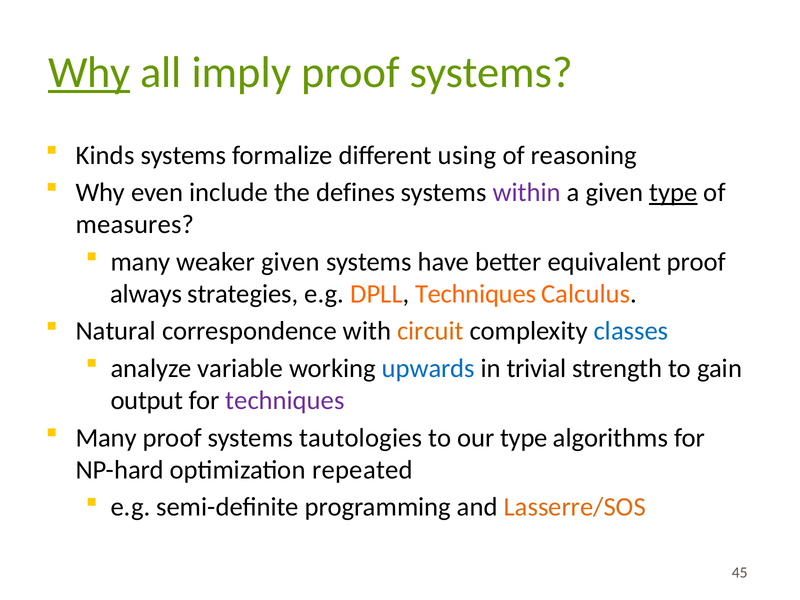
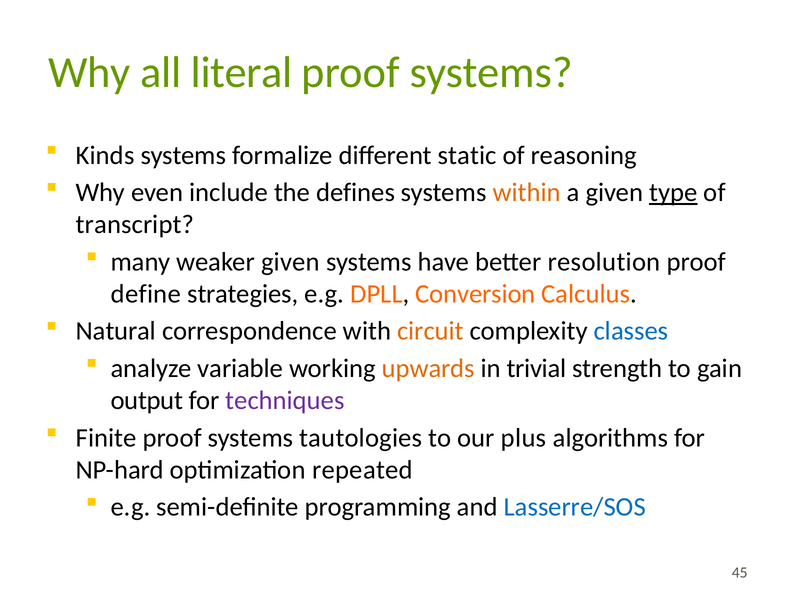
Why at (89, 72) underline: present -> none
imply: imply -> literal
using: using -> static
within colour: purple -> orange
measures: measures -> transcript
equivalent: equivalent -> resolution
always: always -> define
DPLL Techniques: Techniques -> Conversion
upwards colour: blue -> orange
Many at (106, 438): Many -> Finite
our type: type -> plus
Lasserre/SOS colour: orange -> blue
